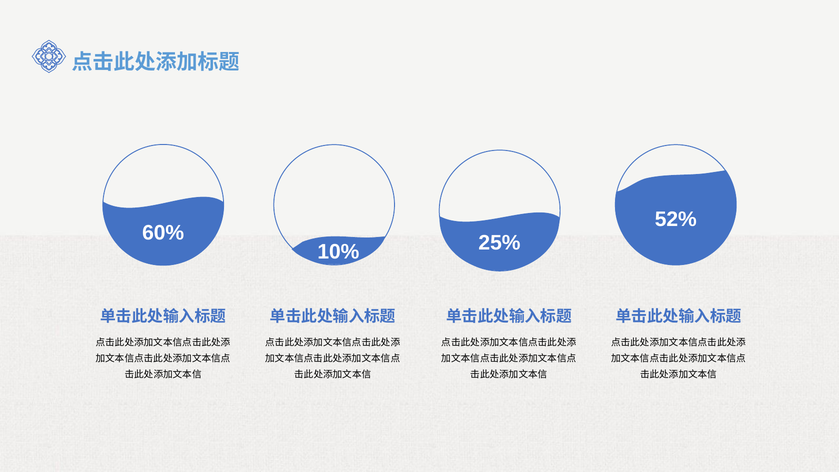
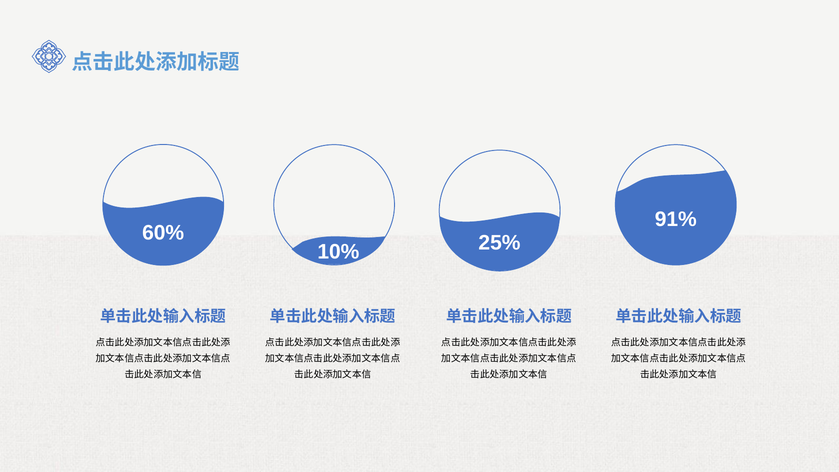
52%: 52% -> 91%
